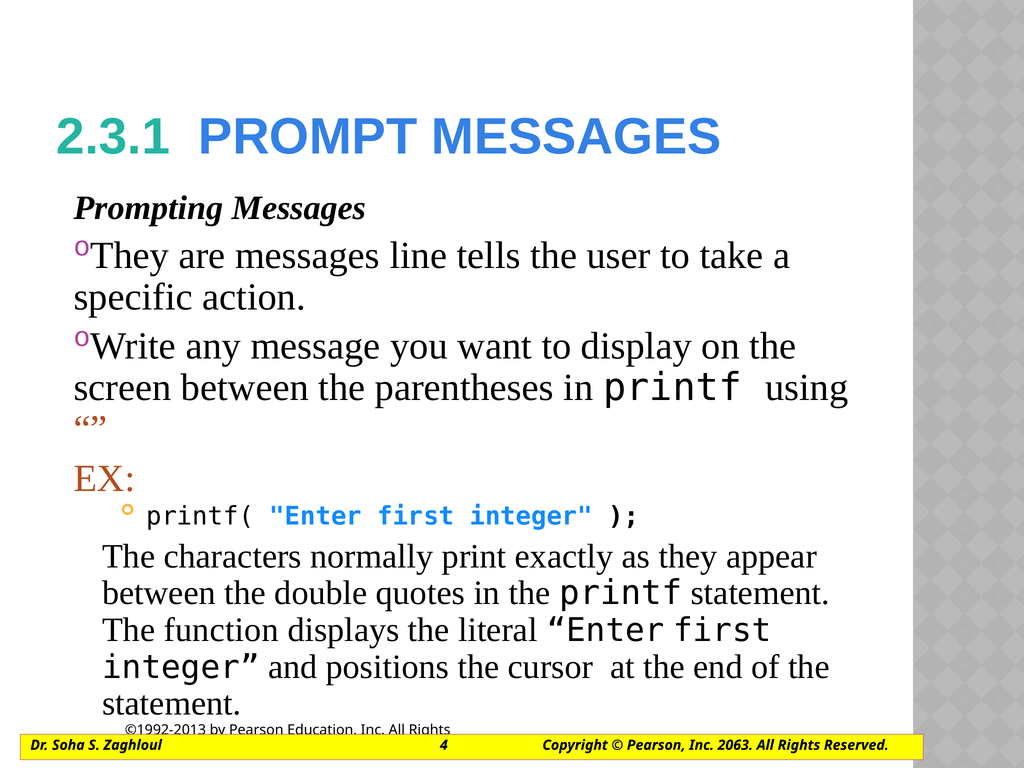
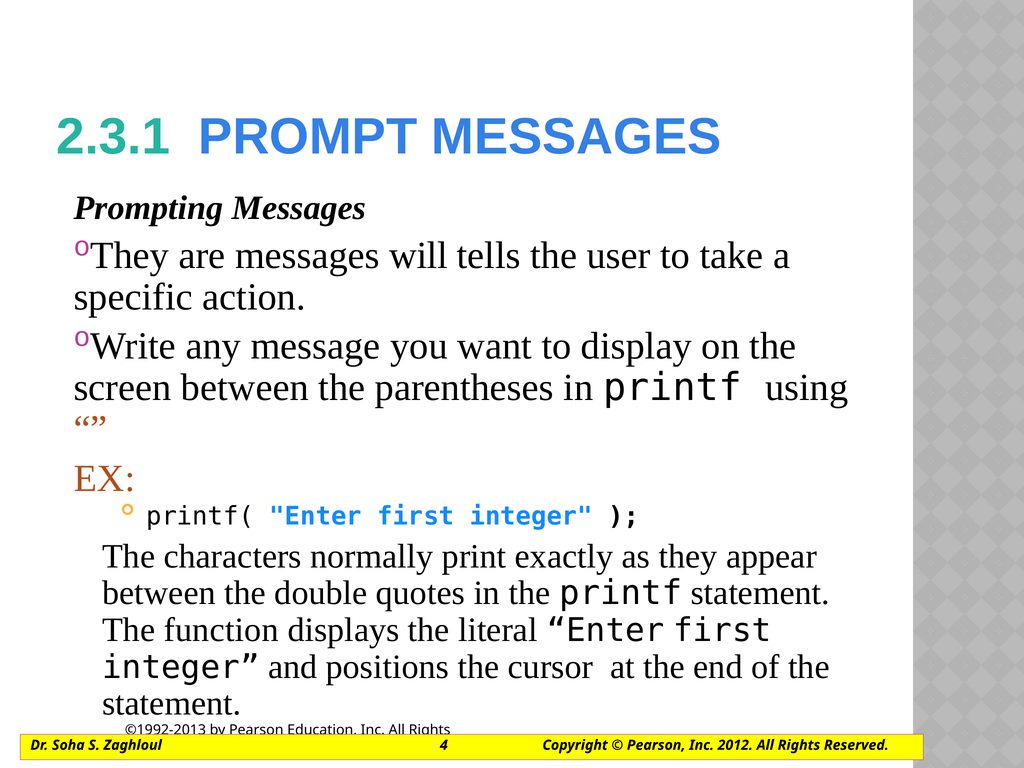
line: line -> will
2063: 2063 -> 2012
